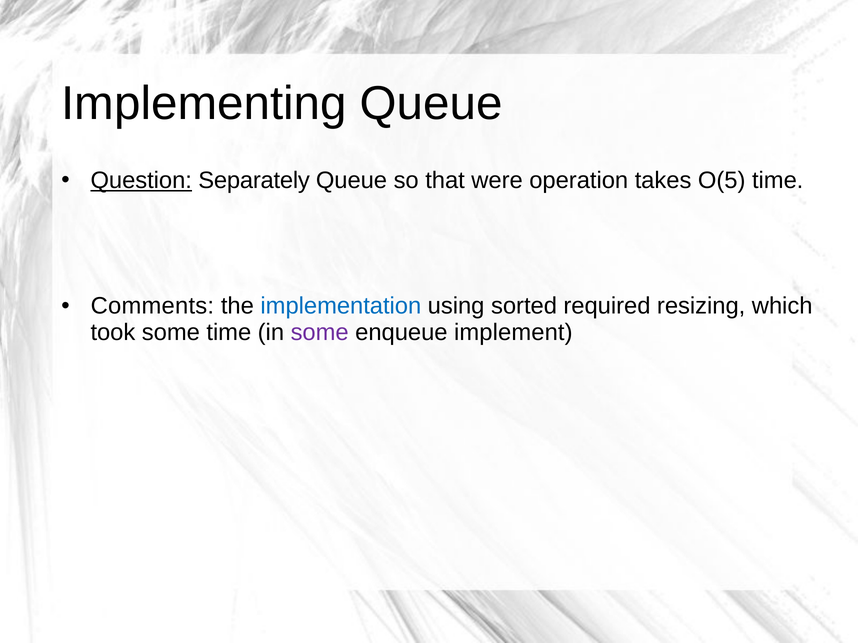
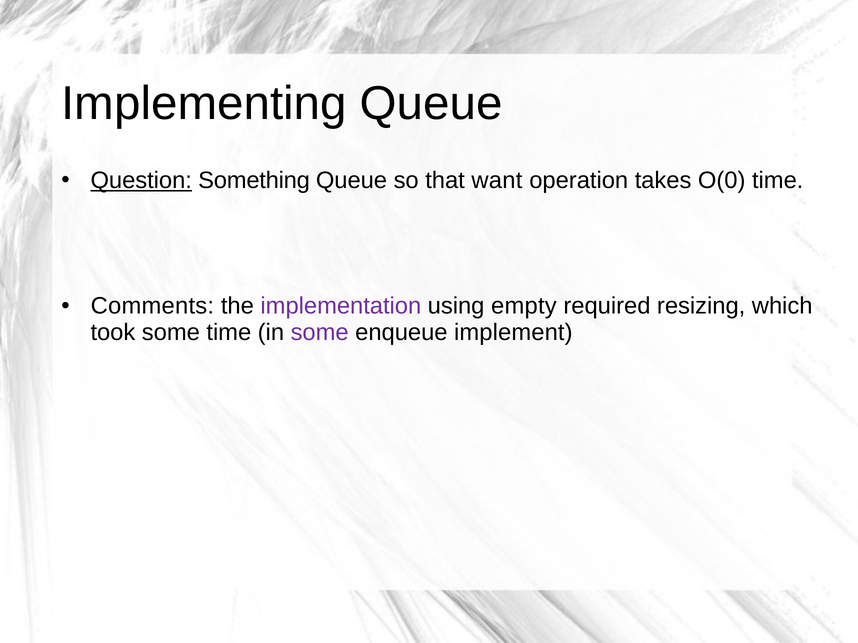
Separately: Separately -> Something
were: were -> want
O(5: O(5 -> O(0
implementation colour: blue -> purple
sorted: sorted -> empty
